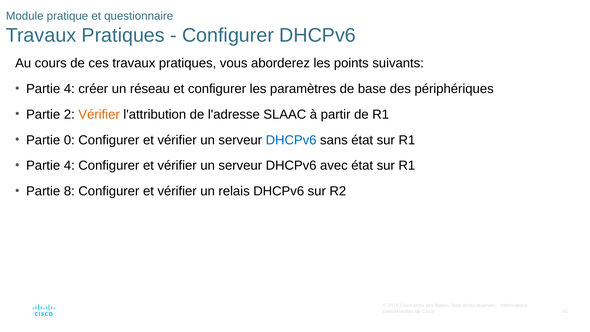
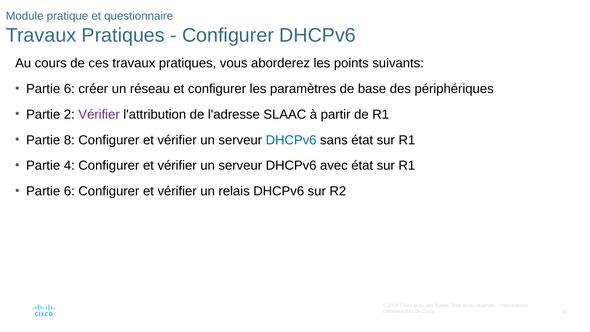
4 at (69, 89): 4 -> 6
Vérifier at (99, 114) colour: orange -> purple
0: 0 -> 8
8 at (69, 191): 8 -> 6
